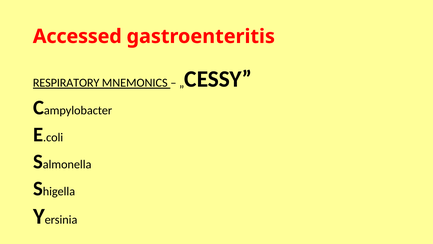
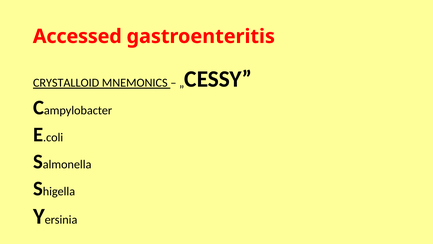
RESPIRATORY: RESPIRATORY -> CRYSTALLOID
